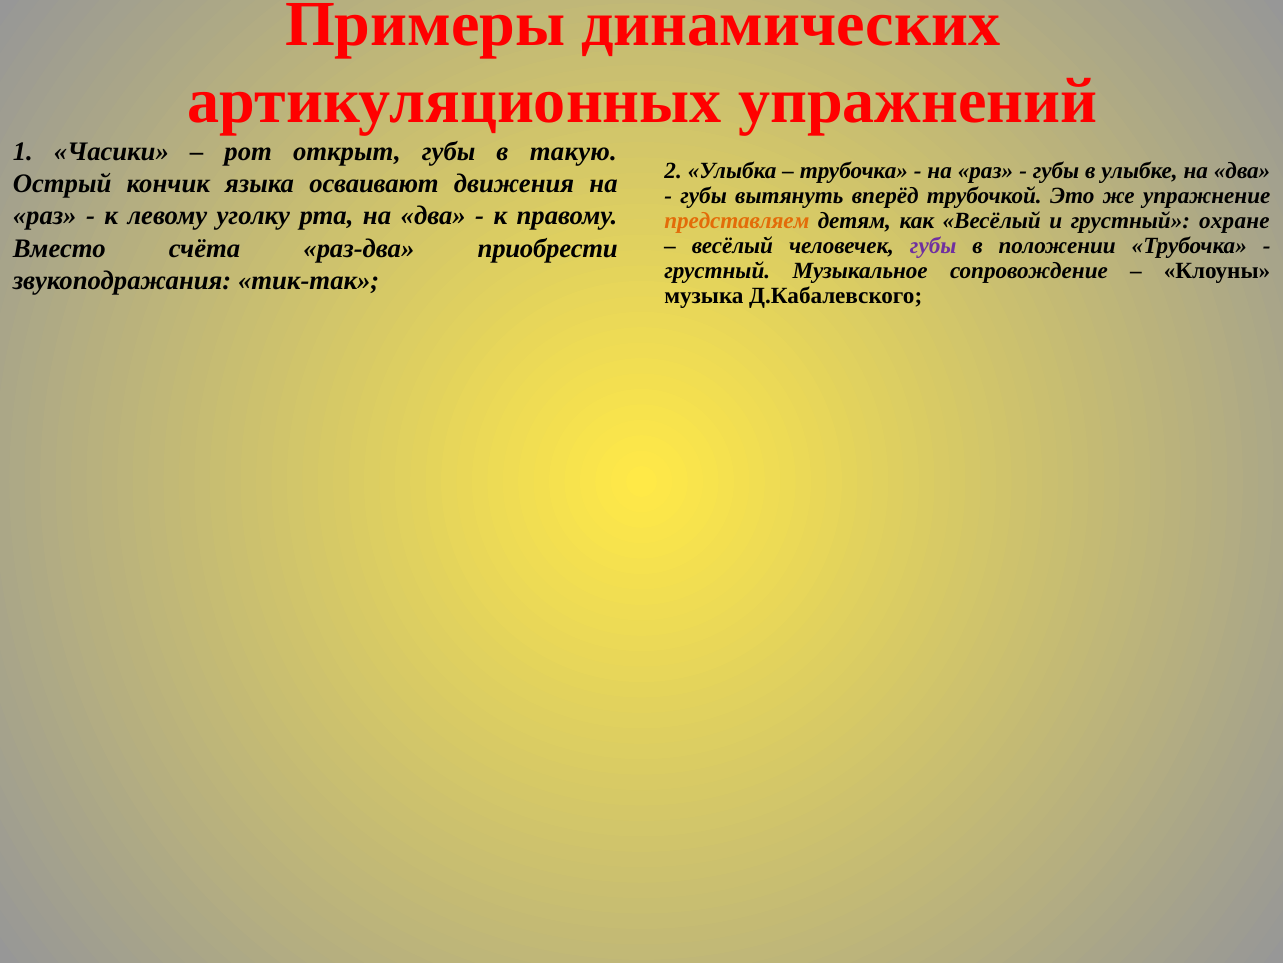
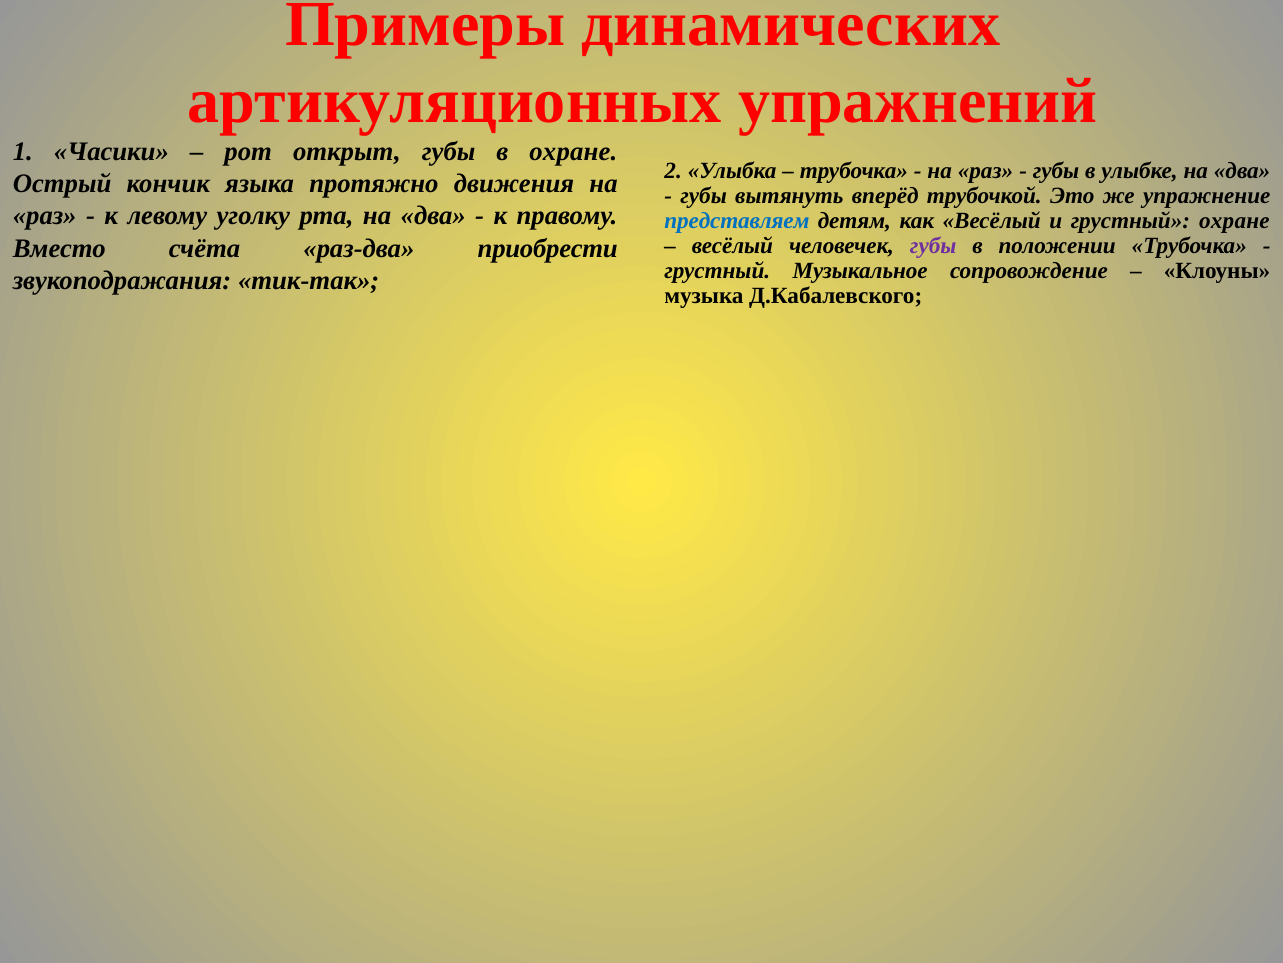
в такую: такую -> охране
осваивают: осваивают -> протяжно
представляем colour: orange -> blue
